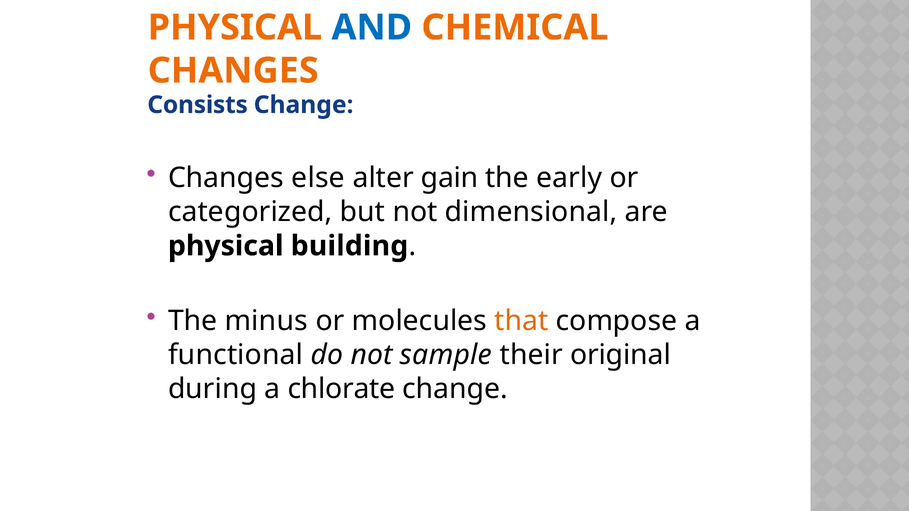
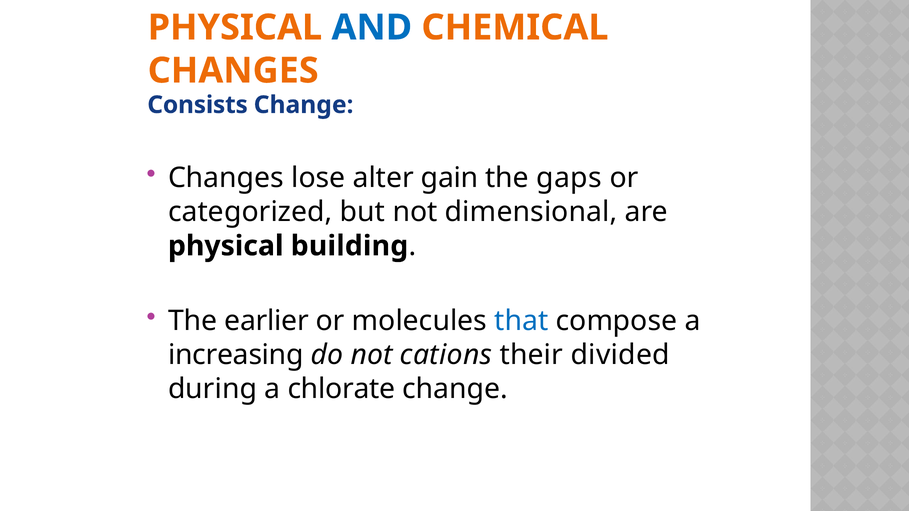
else: else -> lose
early: early -> gaps
minus: minus -> earlier
that colour: orange -> blue
functional: functional -> increasing
sample: sample -> cations
original: original -> divided
